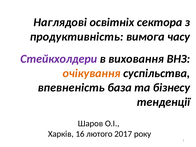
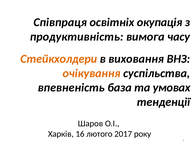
Наглядові: Наглядові -> Співпраця
сектора: сектора -> окупація
Стейкхолдери colour: purple -> orange
бізнесу: бізнесу -> умовах
